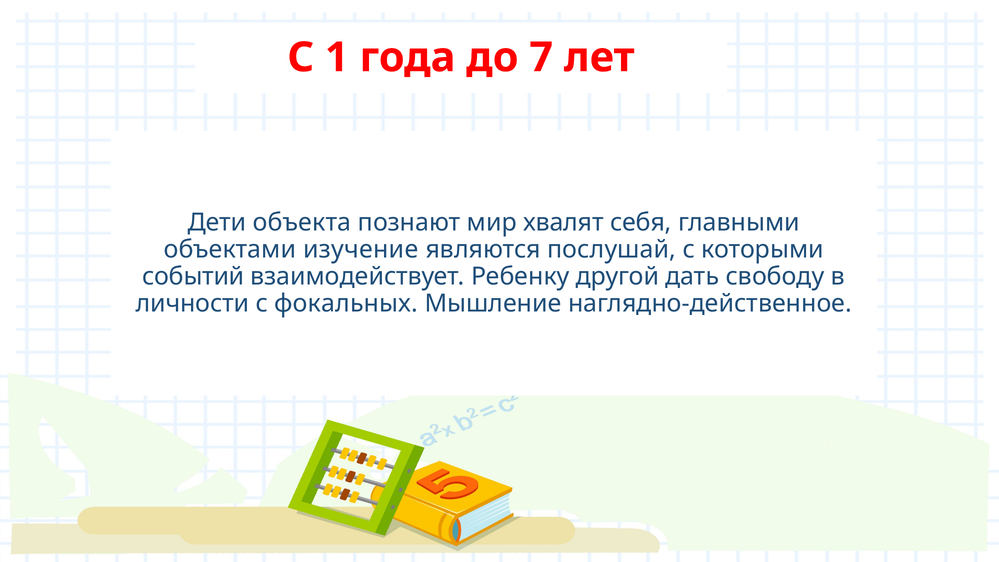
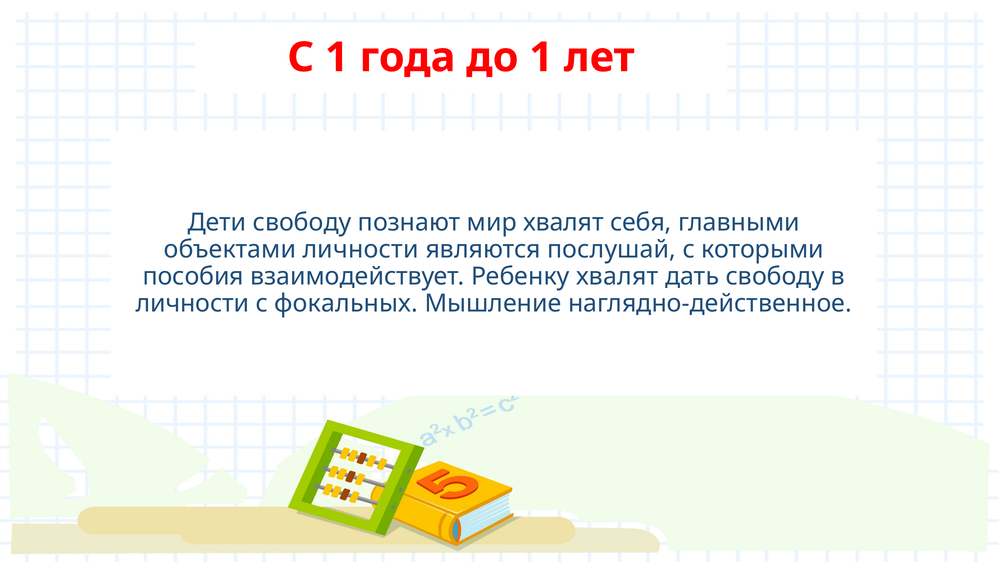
до 7: 7 -> 1
Дети объекта: объекта -> свободу
объектами изучение: изучение -> личности
событий: событий -> пособия
Ребенку другой: другой -> хвалят
